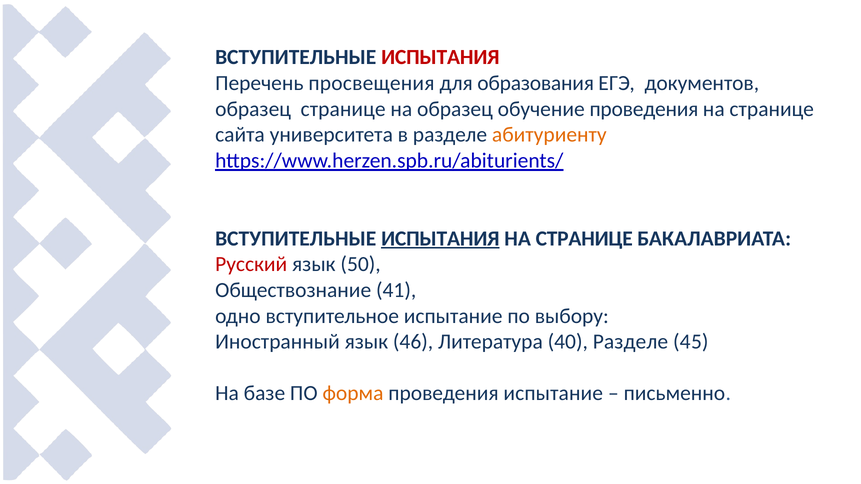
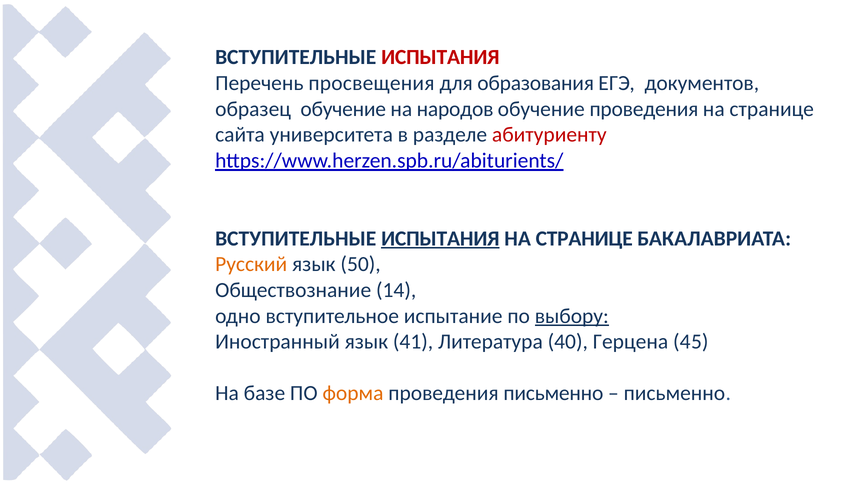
образец странице: странице -> обучение
на образец: образец -> народов
абитуриенту colour: orange -> red
Русский colour: red -> orange
41: 41 -> 14
выбору underline: none -> present
46: 46 -> 41
40 Разделе: Разделе -> Герцена
проведения испытание: испытание -> письменно
